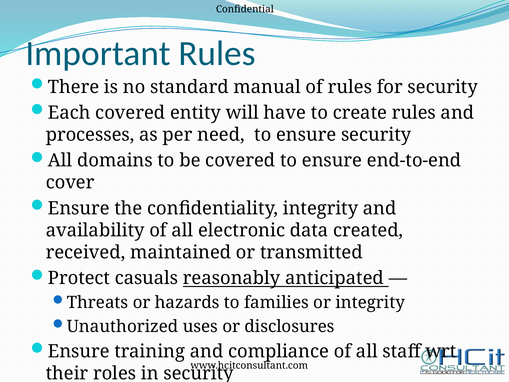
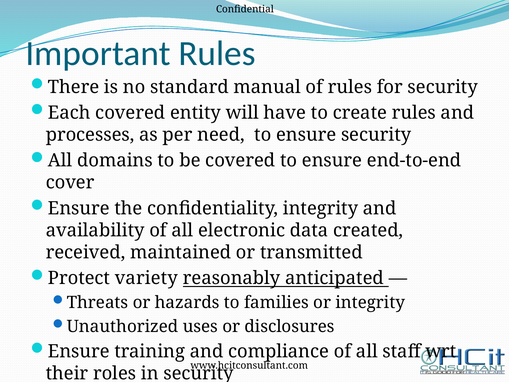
casuals: casuals -> variety
